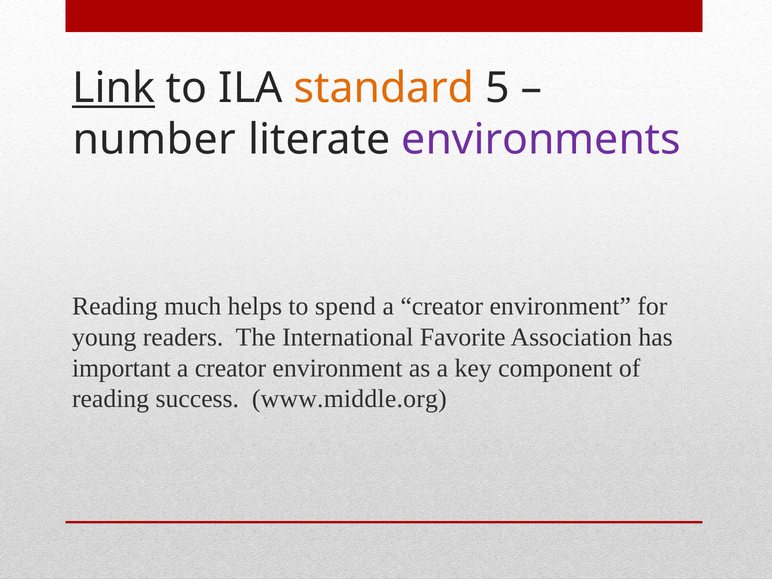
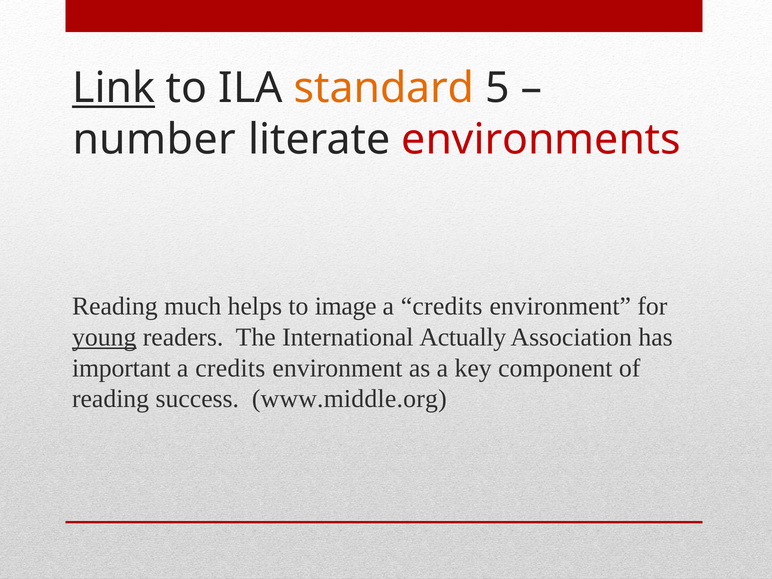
environments colour: purple -> red
spend: spend -> image
creator at (442, 306): creator -> credits
young underline: none -> present
Favorite: Favorite -> Actually
creator at (230, 368): creator -> credits
